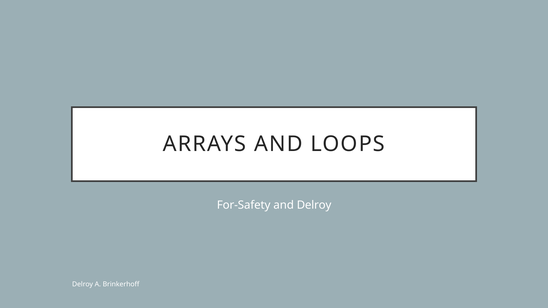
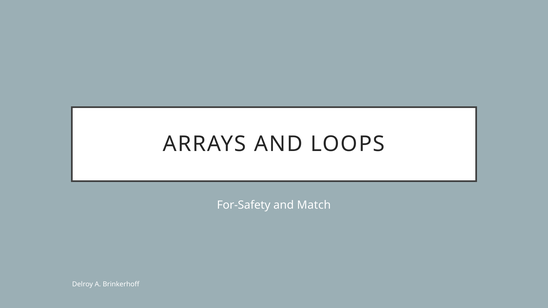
and Delroy: Delroy -> Match
